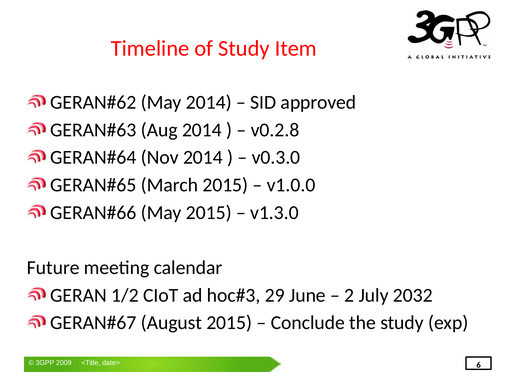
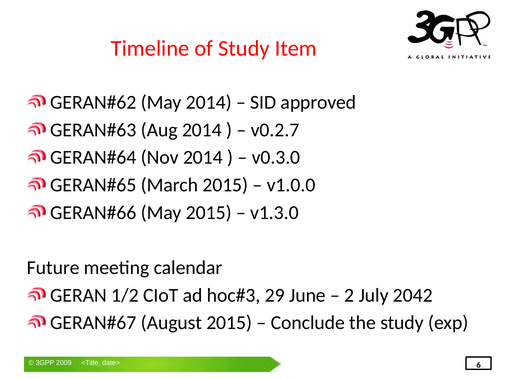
v0.2.8: v0.2.8 -> v0.2.7
2032: 2032 -> 2042
